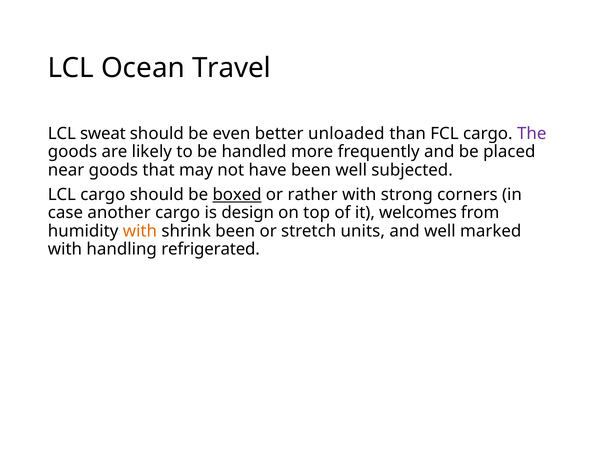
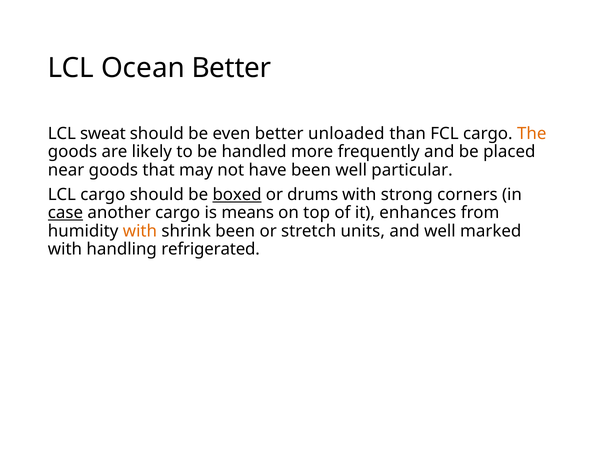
Ocean Travel: Travel -> Better
The colour: purple -> orange
subjected: subjected -> particular
rather: rather -> drums
case underline: none -> present
design: design -> means
welcomes: welcomes -> enhances
